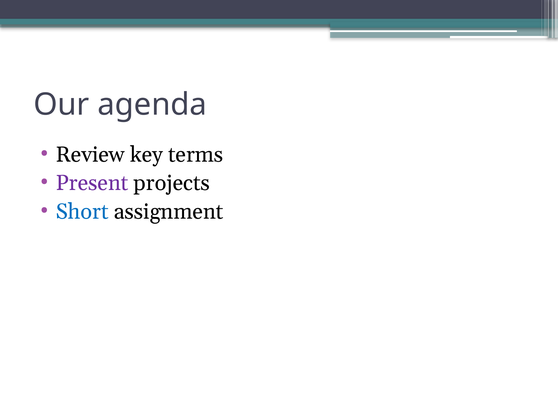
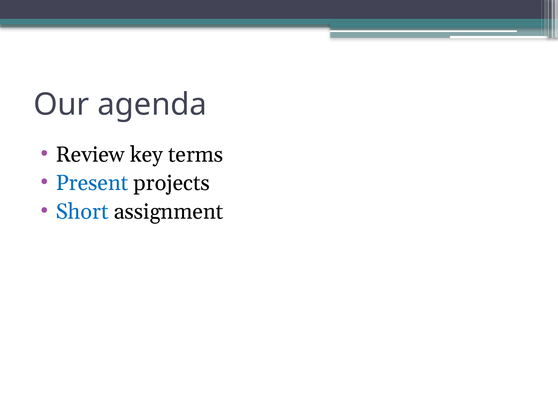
Present colour: purple -> blue
